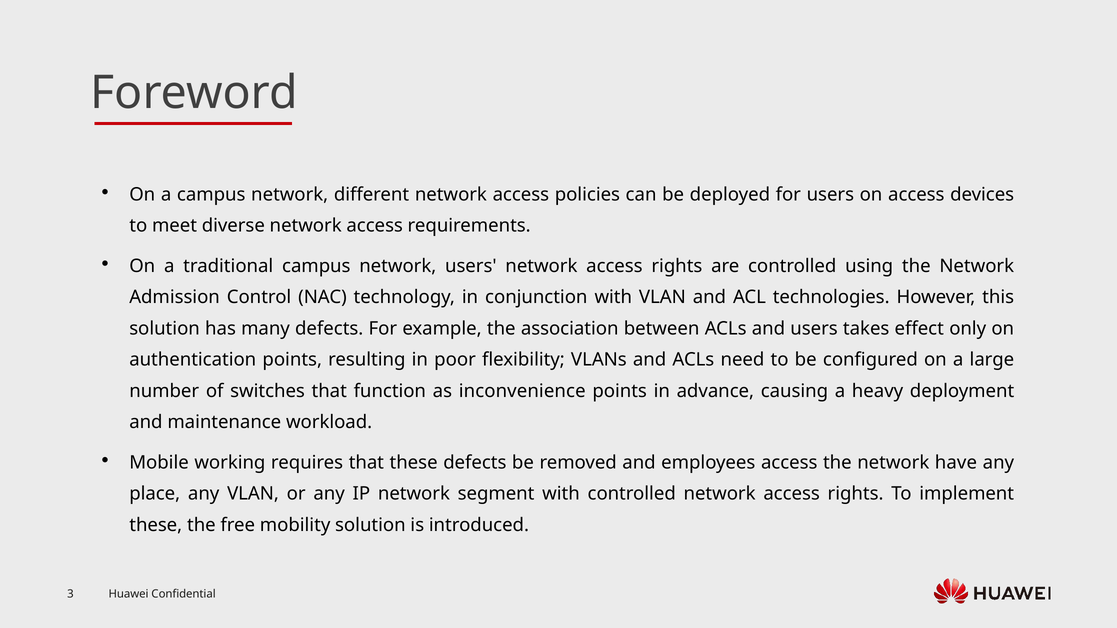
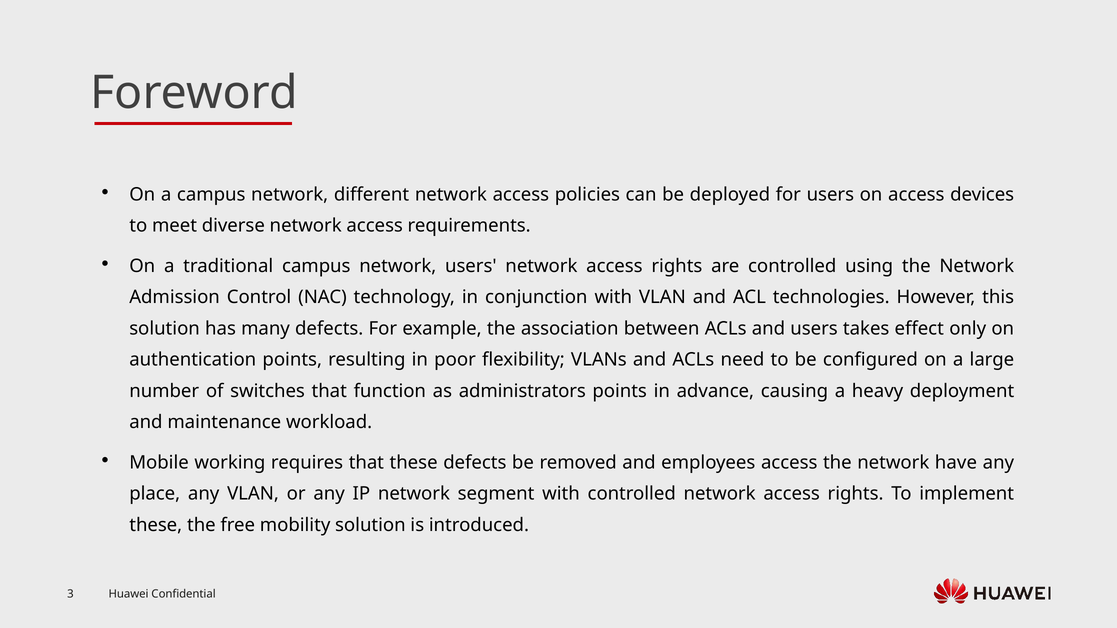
inconvenience: inconvenience -> administrators
